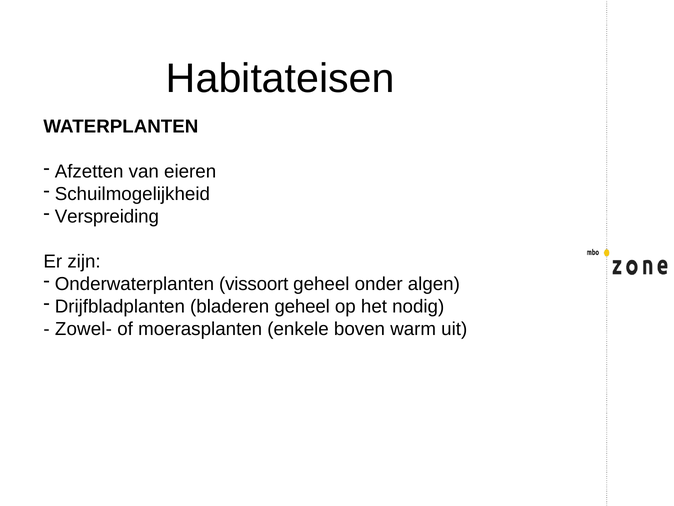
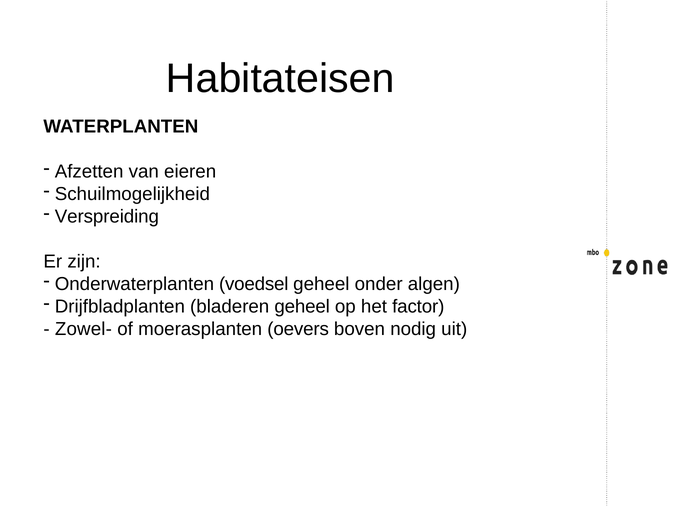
vissoort: vissoort -> voedsel
nodig: nodig -> factor
enkele: enkele -> oevers
warm: warm -> nodig
